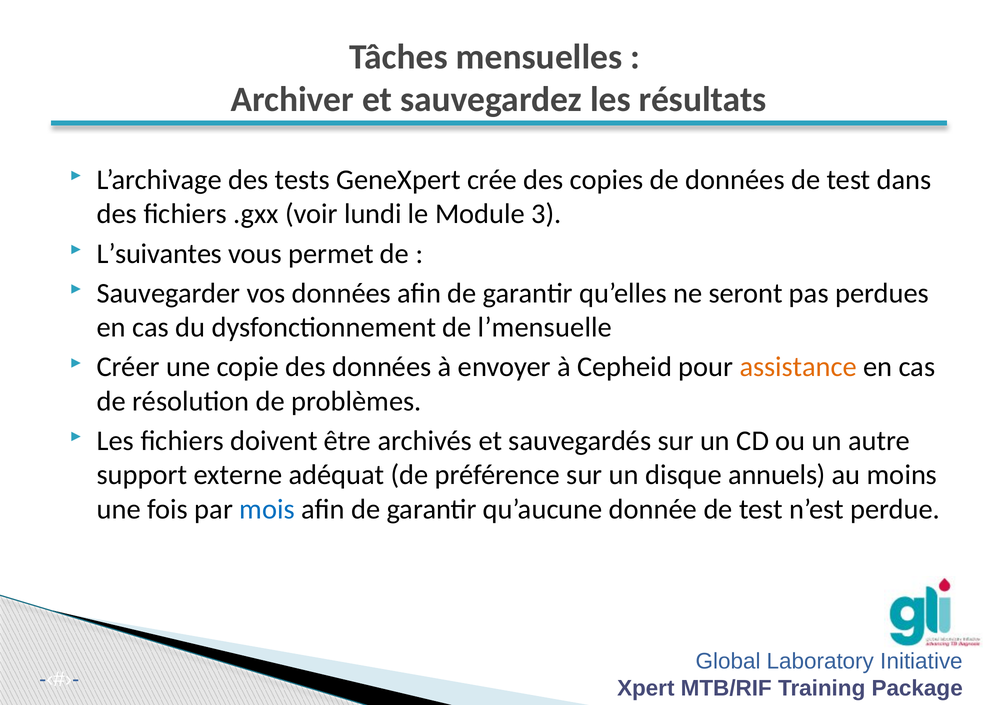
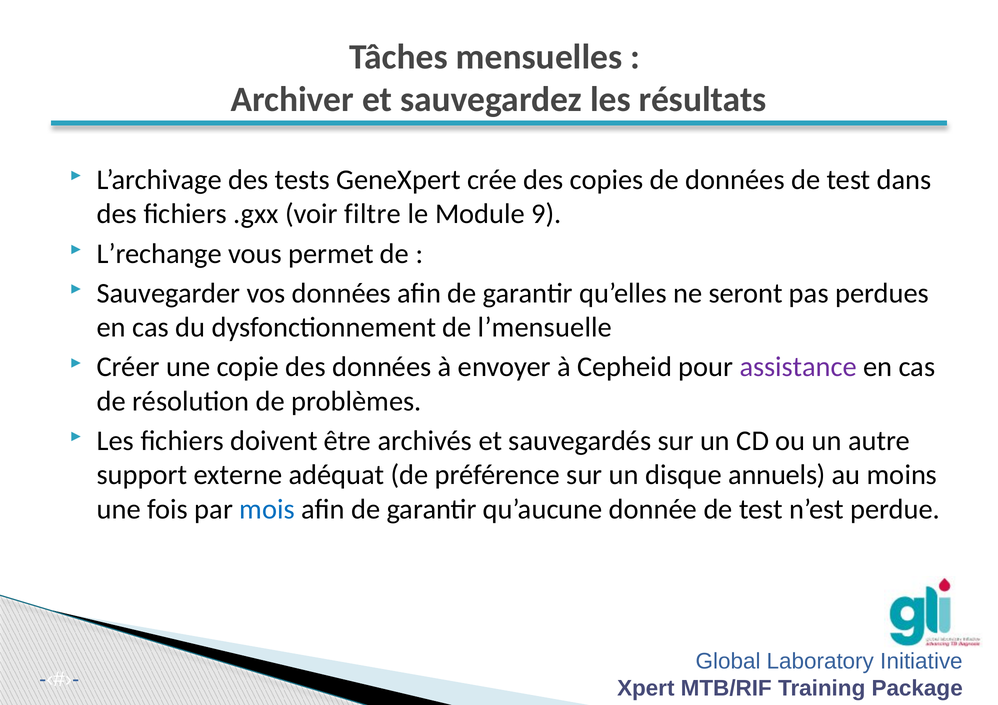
lundi: lundi -> filtre
3: 3 -> 9
L’suivantes: L’suivantes -> L’rechange
assistance colour: orange -> purple
